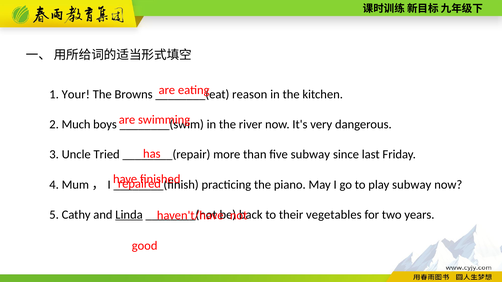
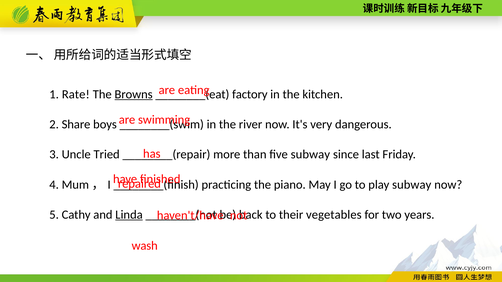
Your: Your -> Rate
Browns underline: none -> present
reason: reason -> factory
Much: Much -> Share
good: good -> wash
